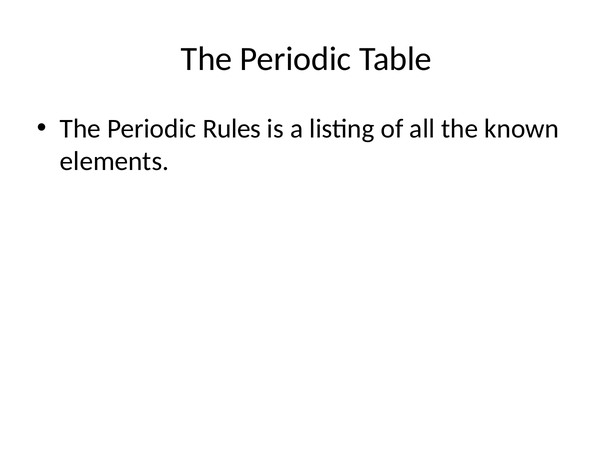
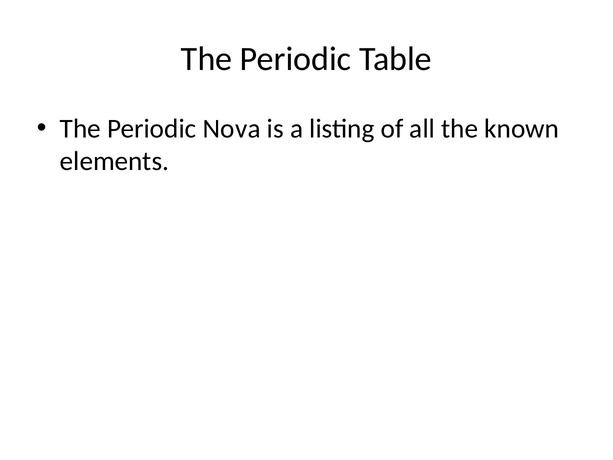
Rules: Rules -> Nova
